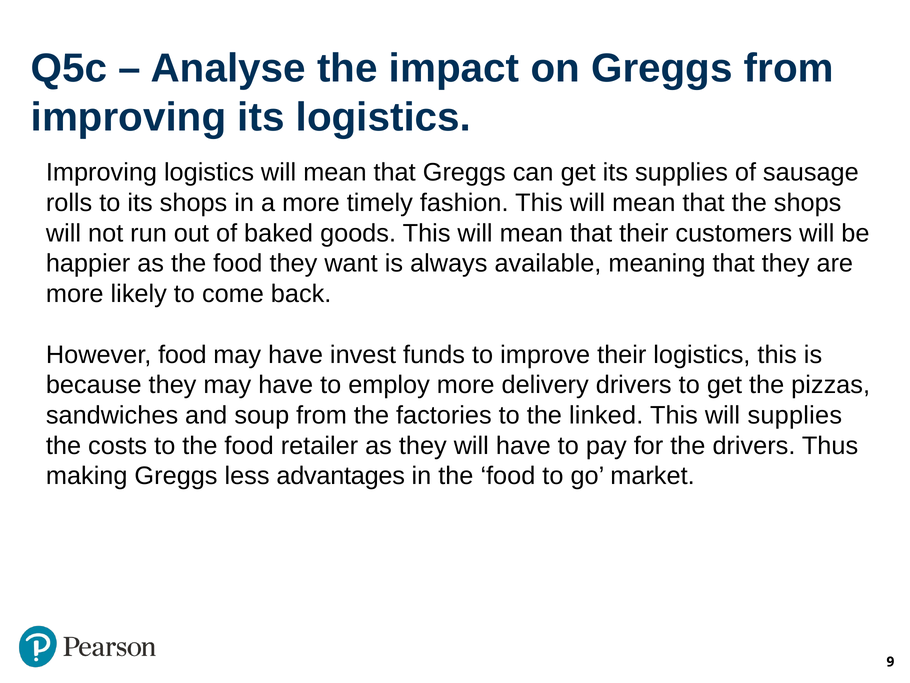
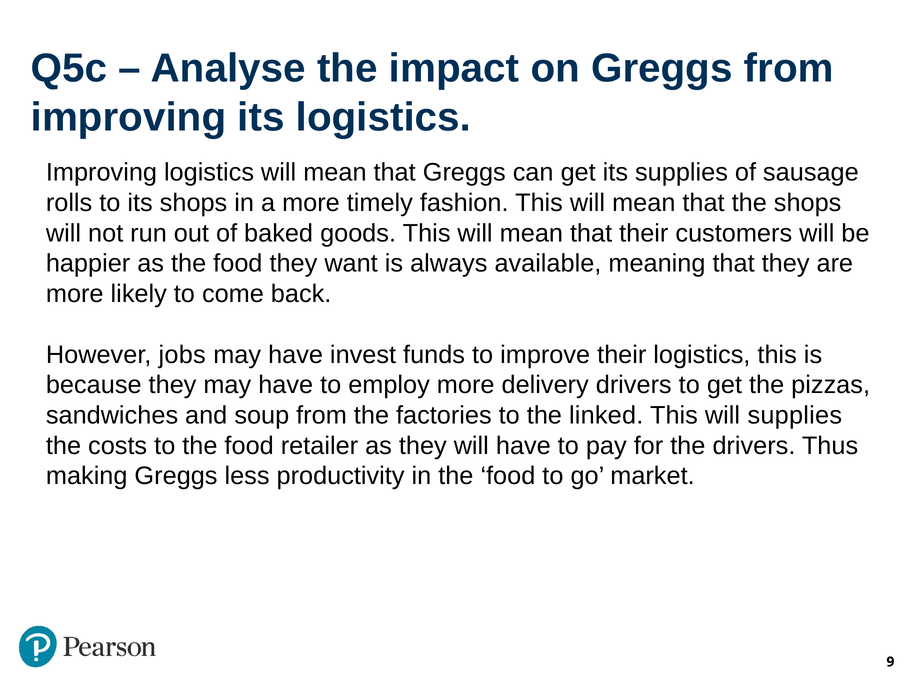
However food: food -> jobs
advantages: advantages -> productivity
